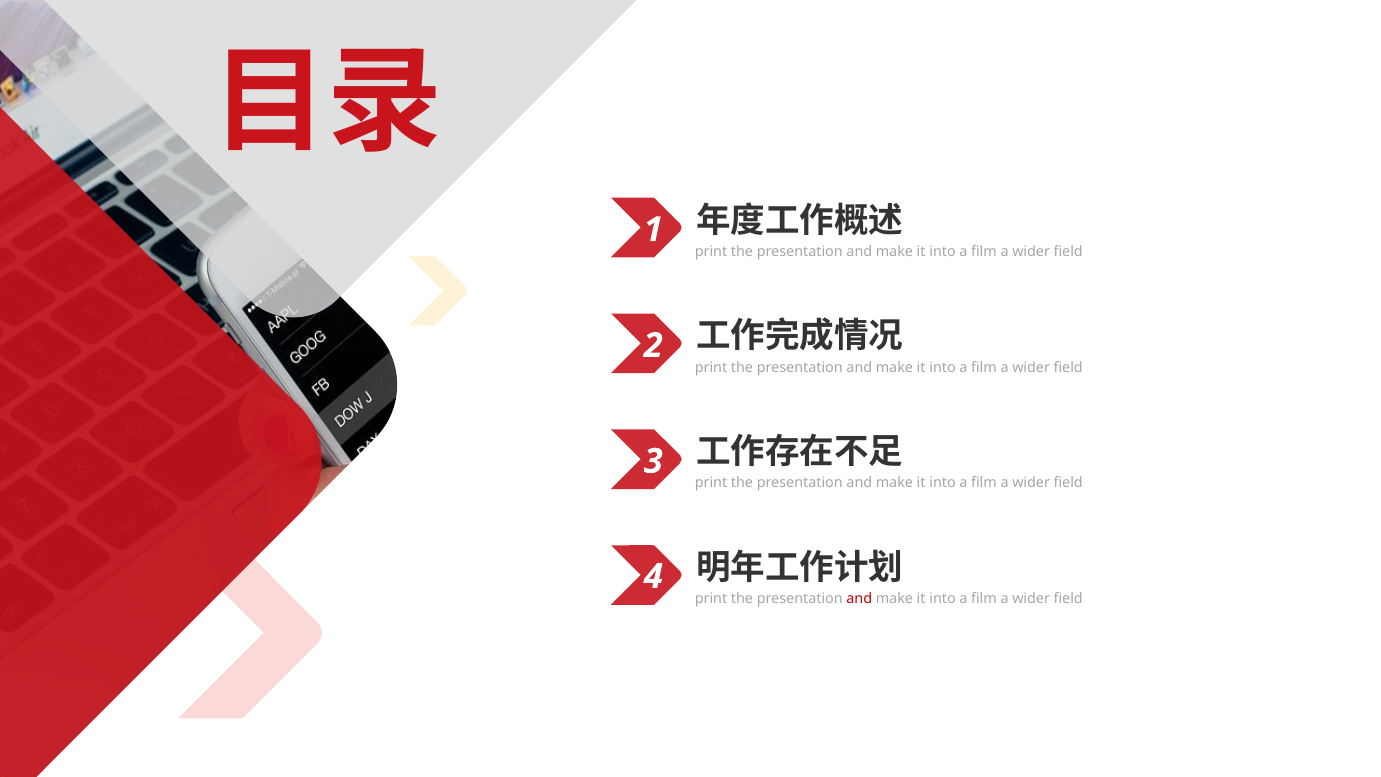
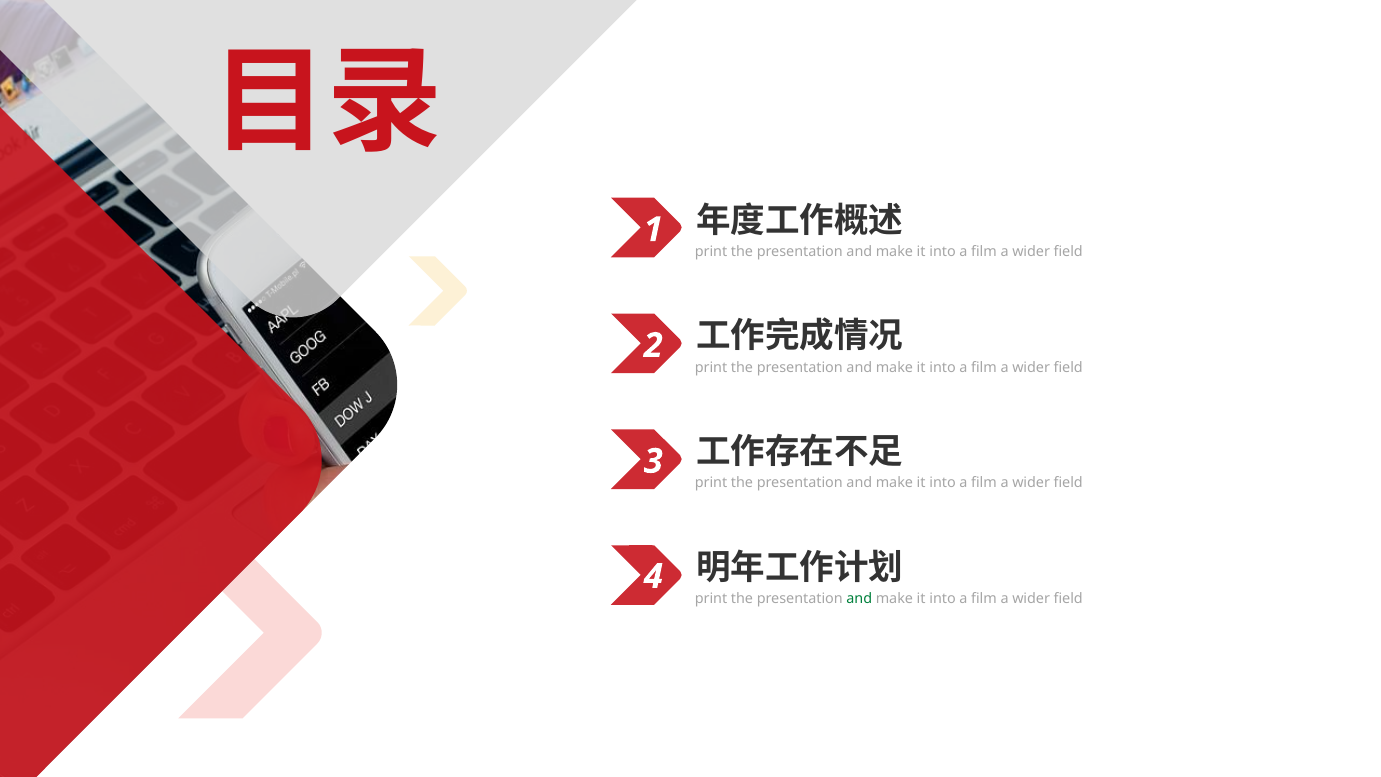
and at (859, 598) colour: red -> green
